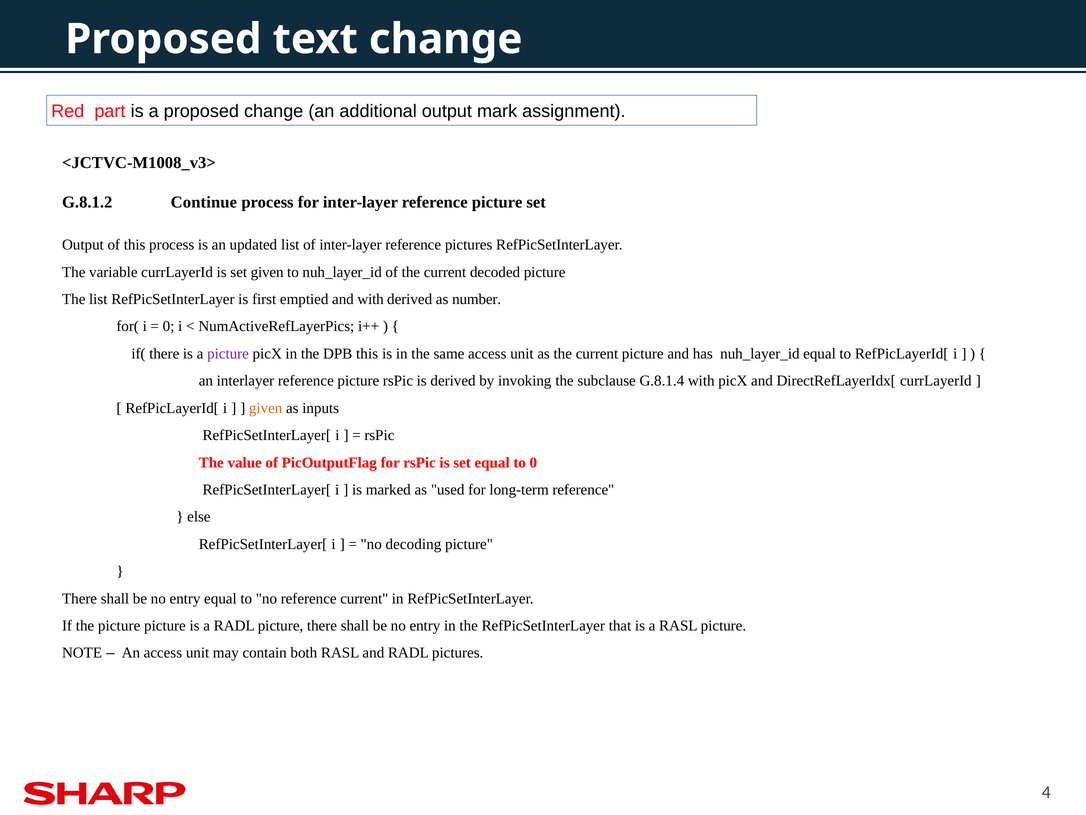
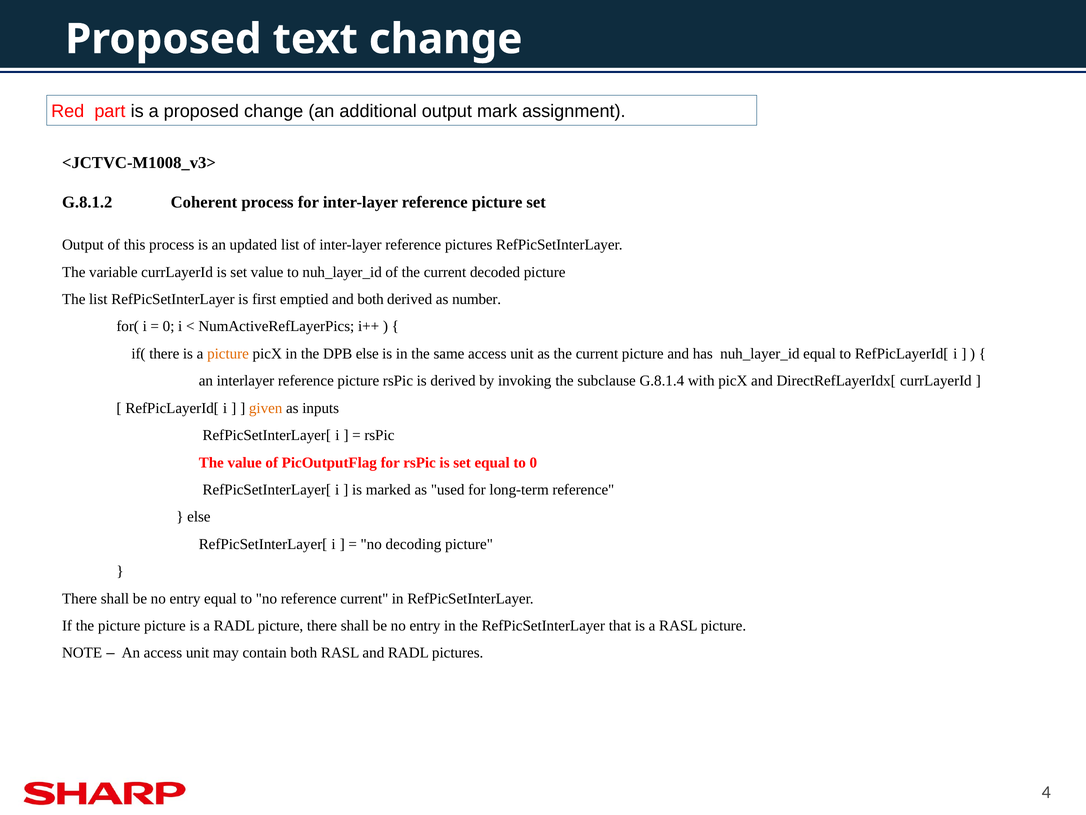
Continue: Continue -> Coherent
set given: given -> value
and with: with -> both
picture at (228, 353) colour: purple -> orange
DPB this: this -> else
